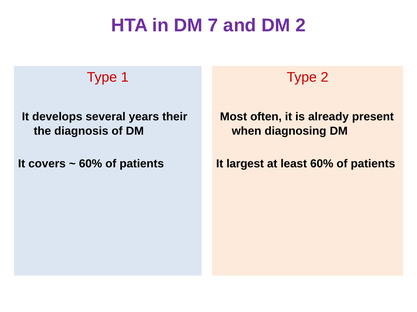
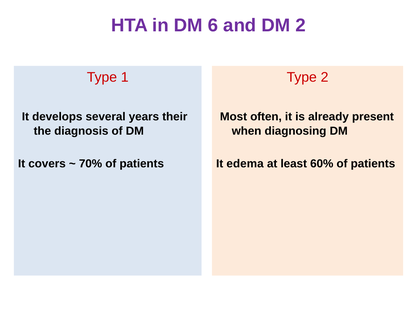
7: 7 -> 6
60% at (91, 164): 60% -> 70%
largest: largest -> edema
